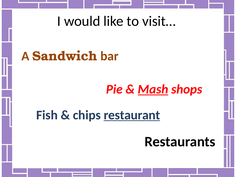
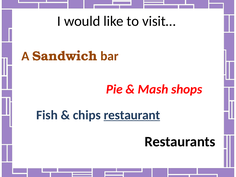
Mash underline: present -> none
